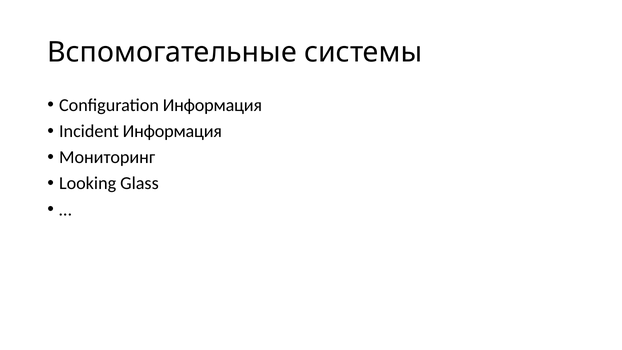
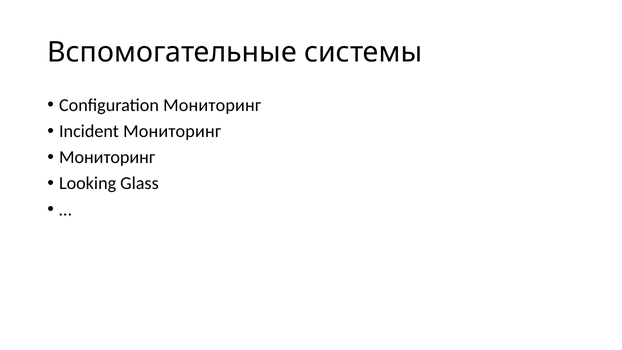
Configuration Информация: Информация -> Мониторинг
Incident Информация: Информация -> Мониторинг
